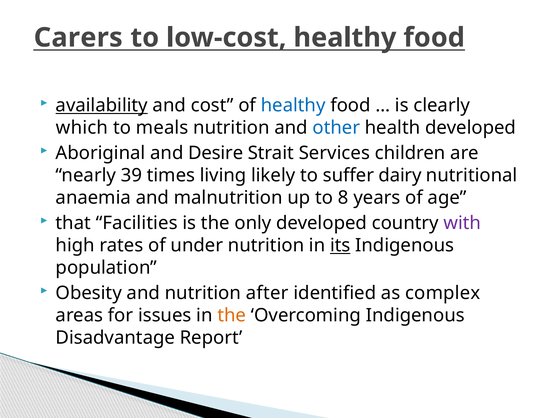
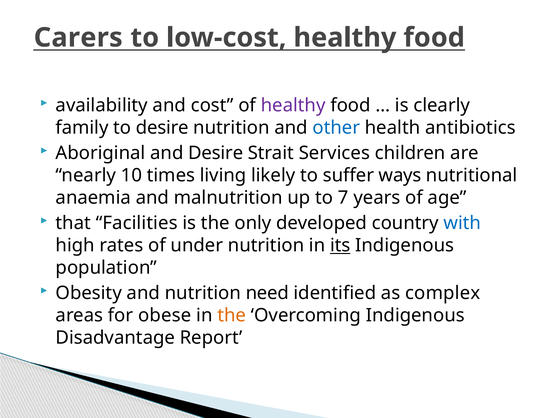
availability underline: present -> none
healthy at (293, 105) colour: blue -> purple
which: which -> family
to meals: meals -> desire
health developed: developed -> antibiotics
39: 39 -> 10
dairy: dairy -> ways
8: 8 -> 7
with colour: purple -> blue
after: after -> need
issues: issues -> obese
